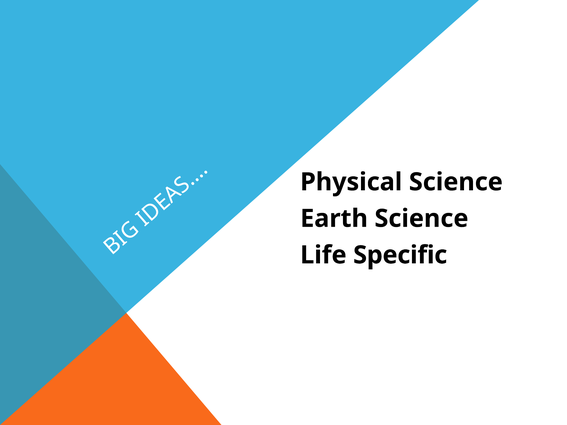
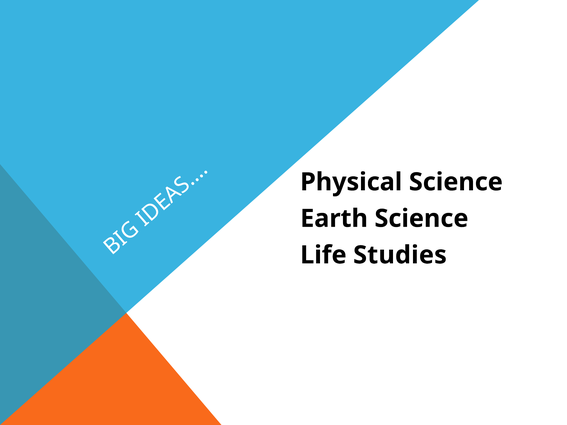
Specific: Specific -> Studies
